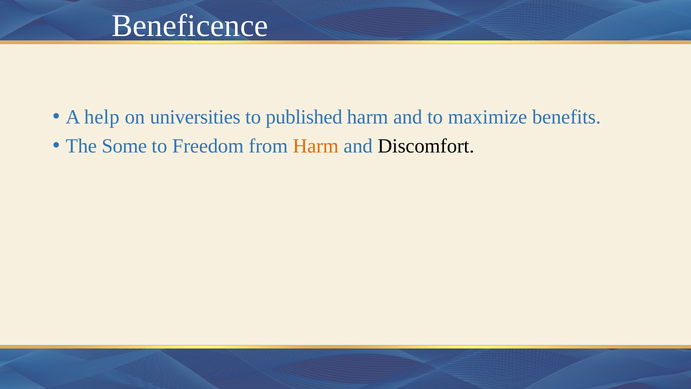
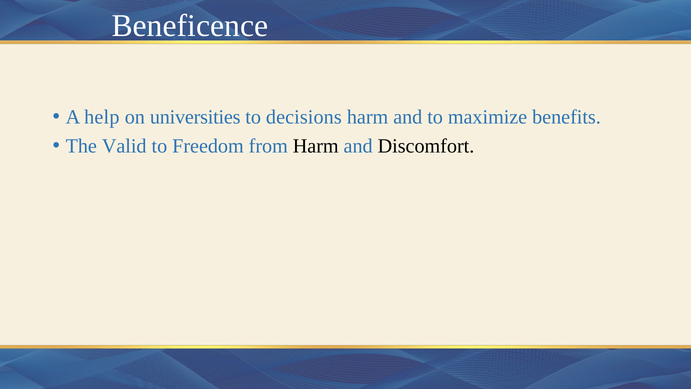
published: published -> decisions
Some: Some -> Valid
Harm at (316, 146) colour: orange -> black
